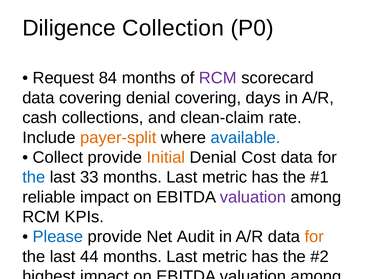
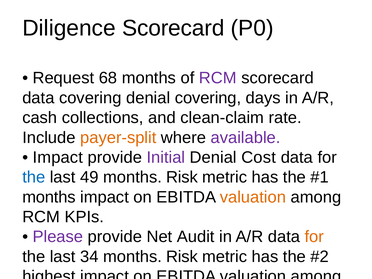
Diligence Collection: Collection -> Scorecard
84: 84 -> 68
available colour: blue -> purple
Collect at (58, 157): Collect -> Impact
Initial colour: orange -> purple
33: 33 -> 49
Last at (182, 177): Last -> Risk
reliable at (49, 197): reliable -> months
valuation at (253, 197) colour: purple -> orange
Please at (58, 237) colour: blue -> purple
44: 44 -> 34
Last at (182, 257): Last -> Risk
